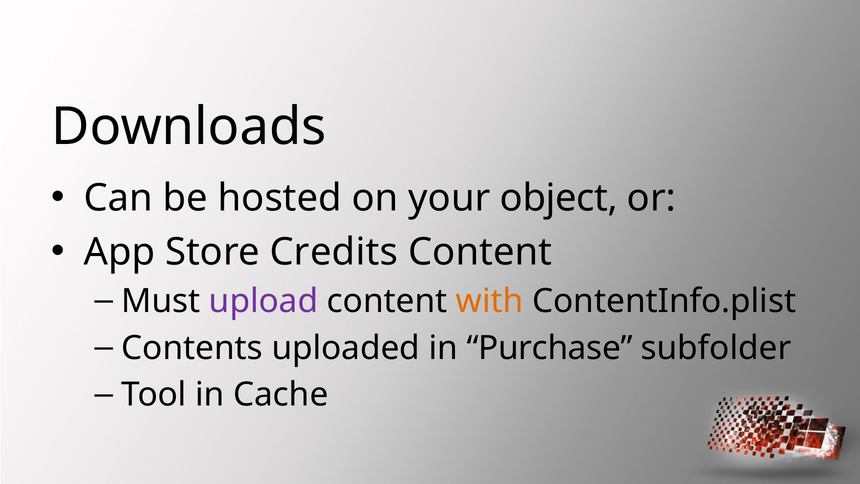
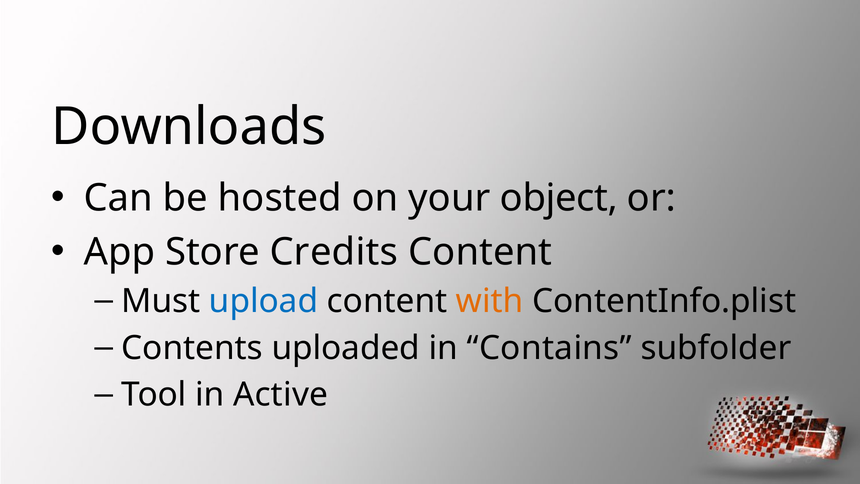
upload colour: purple -> blue
Purchase: Purchase -> Contains
Cache: Cache -> Active
